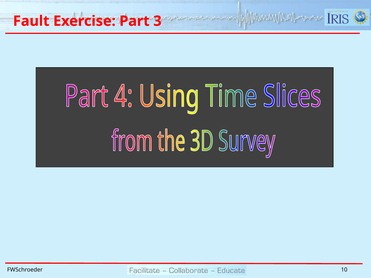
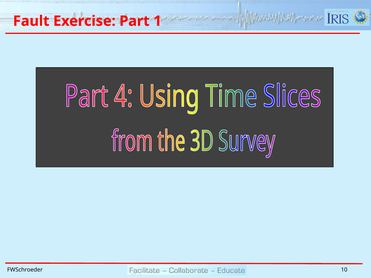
3: 3 -> 1
